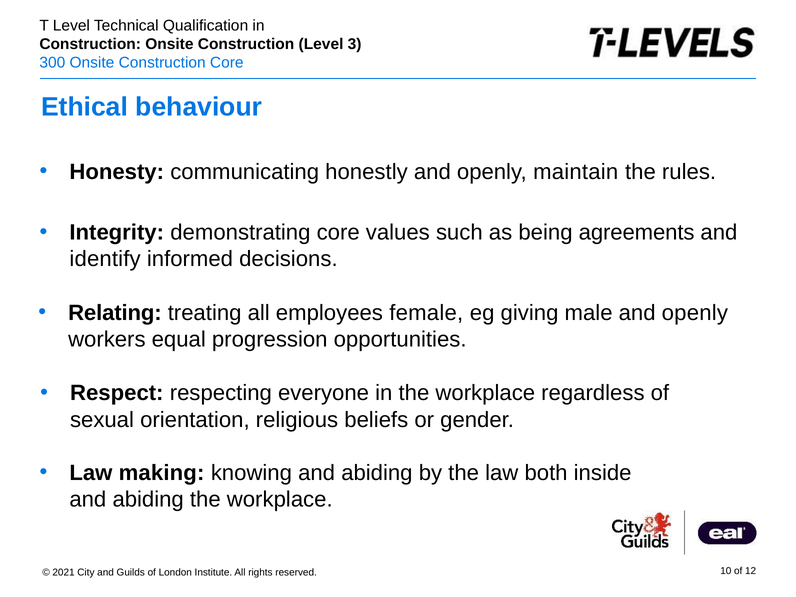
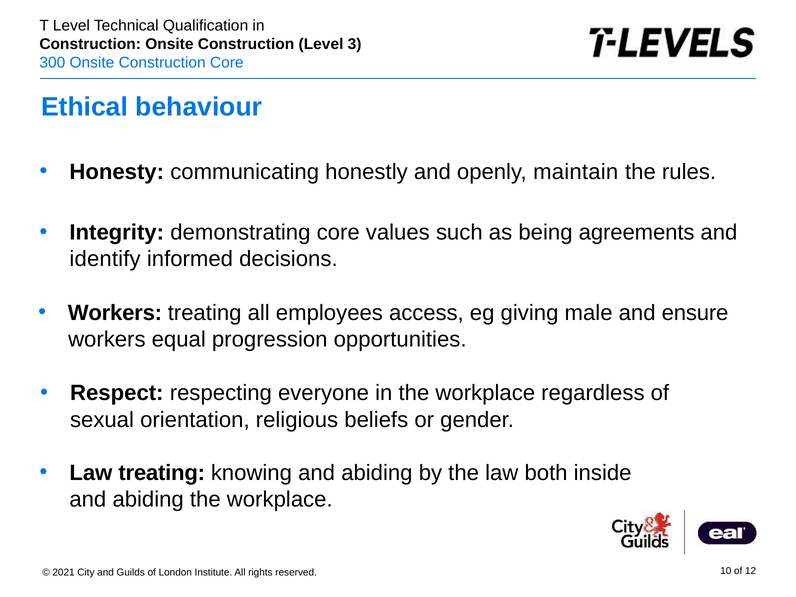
Relating at (115, 313): Relating -> Workers
female: female -> access
male and openly: openly -> ensure
Law making: making -> treating
